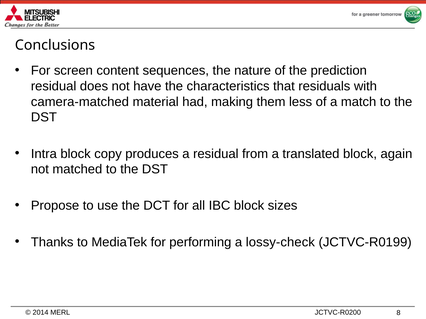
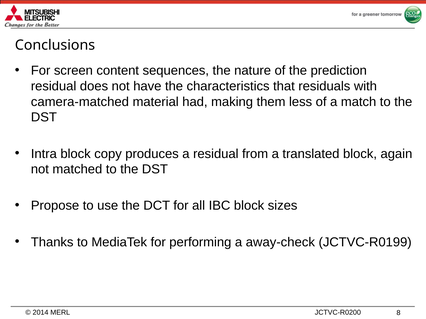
lossy-check: lossy-check -> away-check
